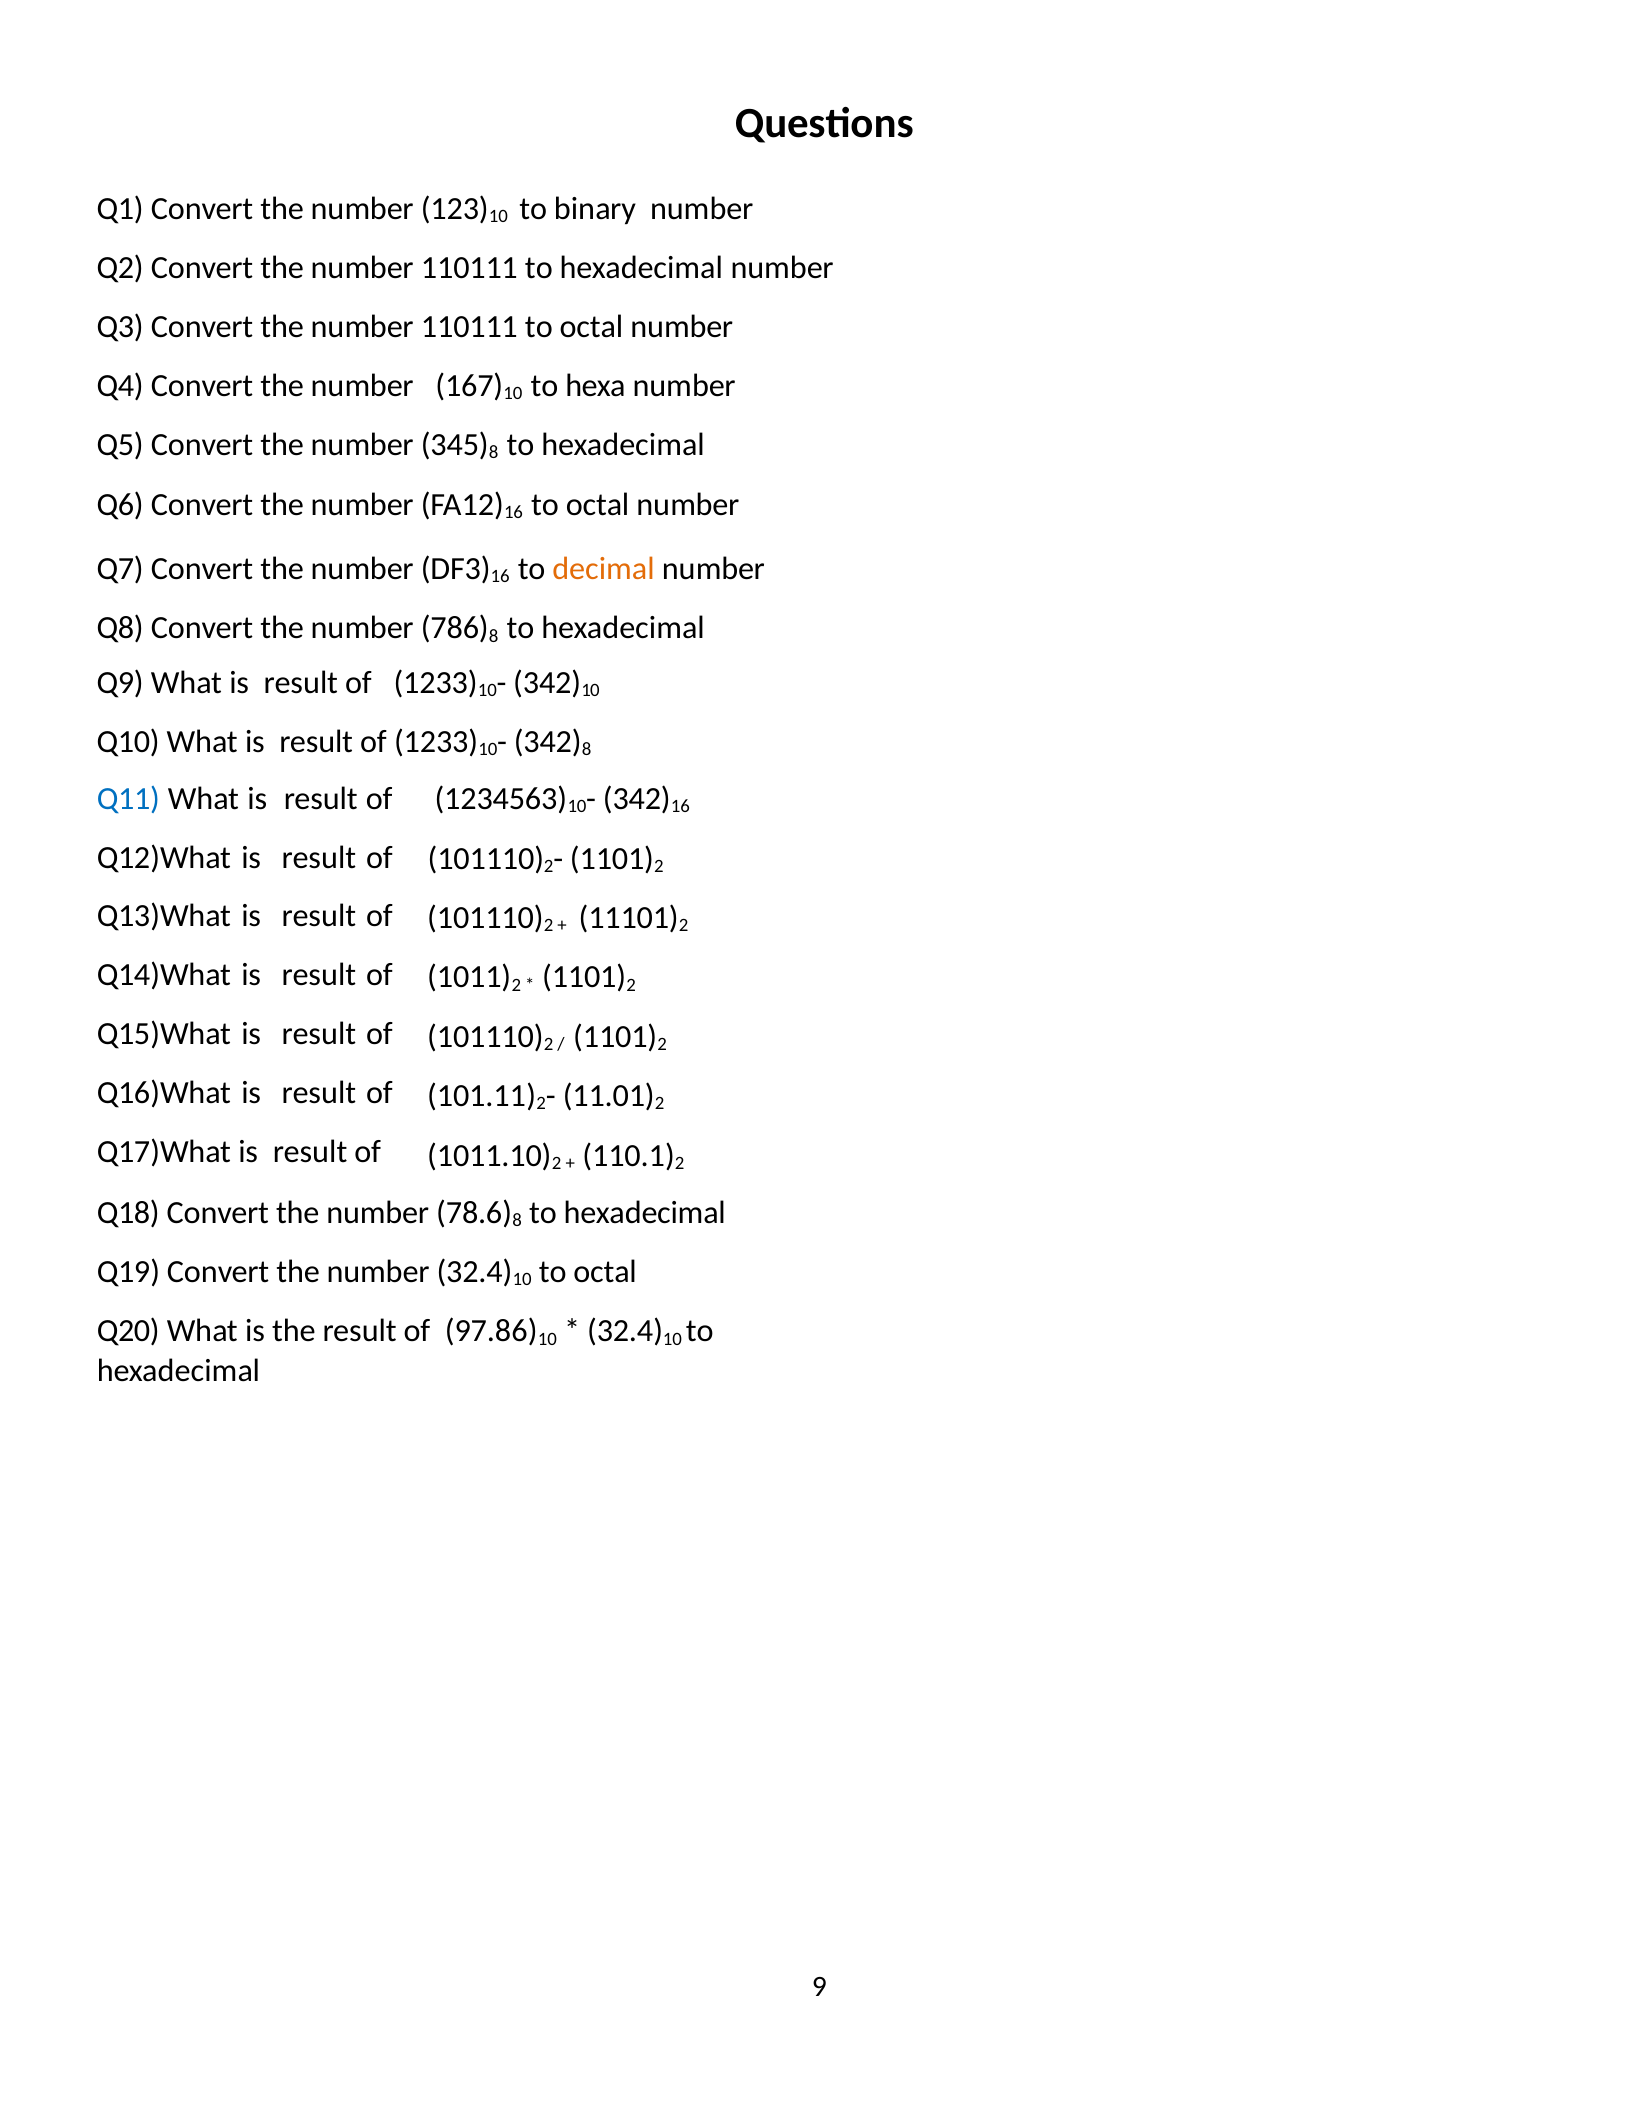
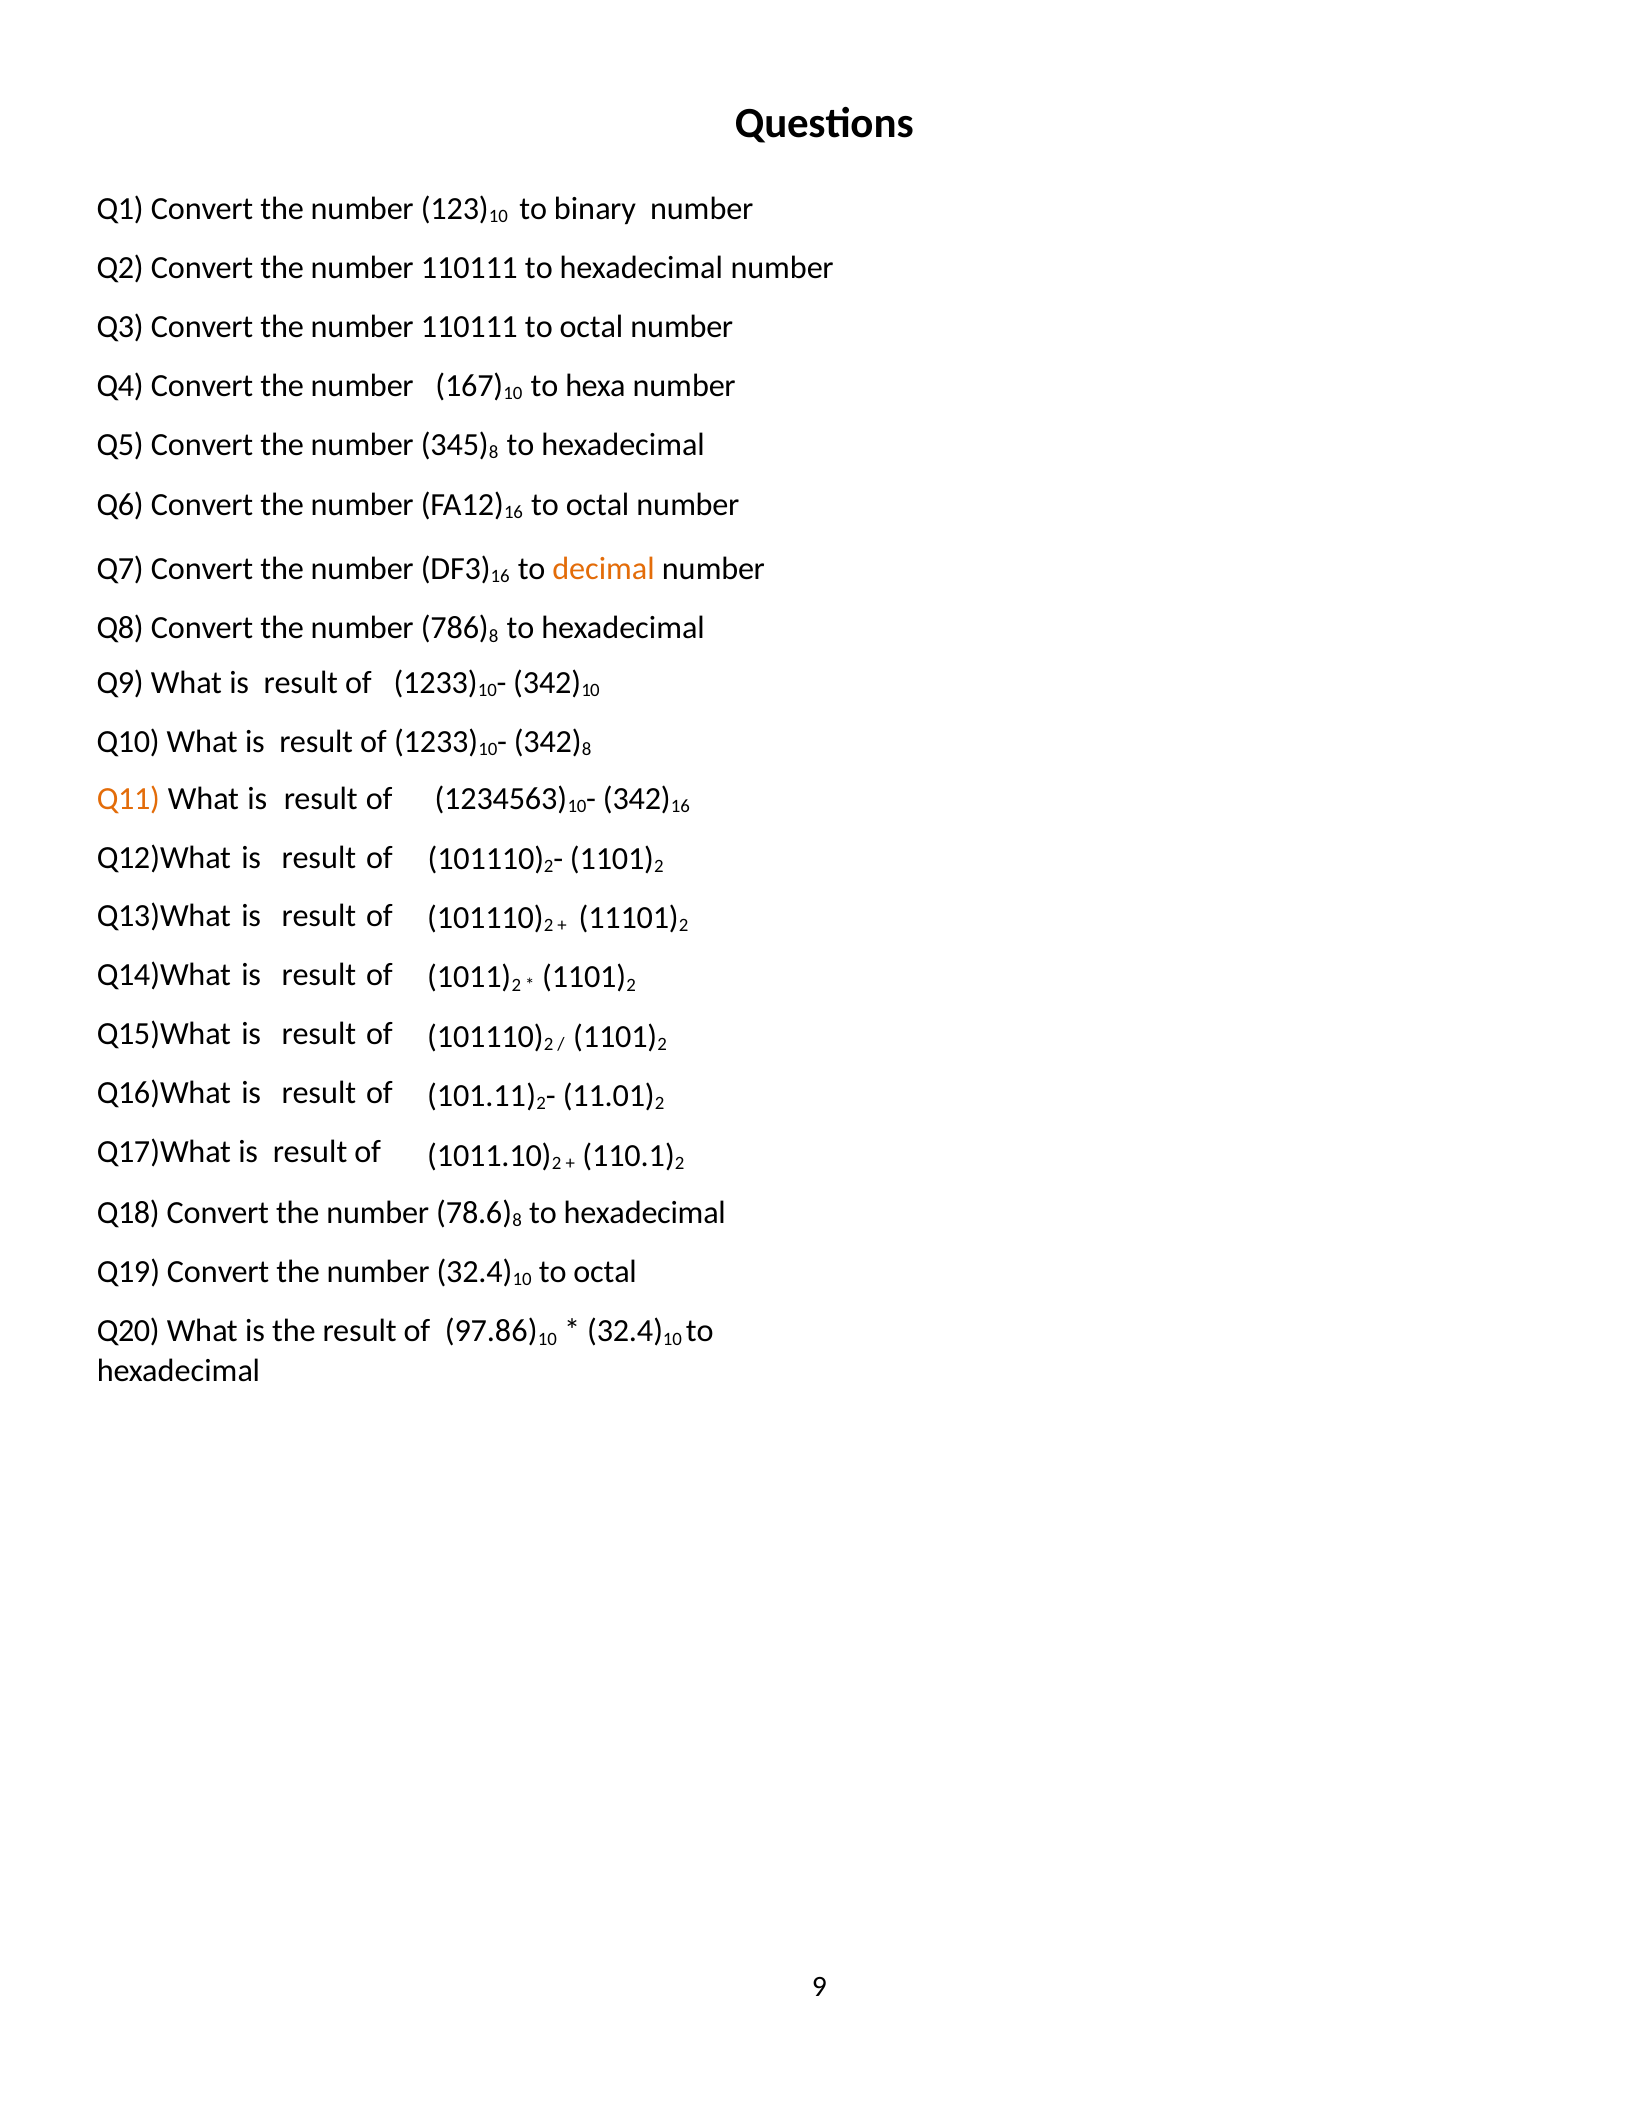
Q11 colour: blue -> orange
